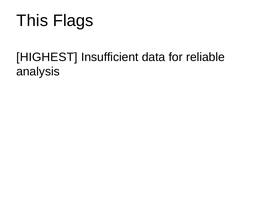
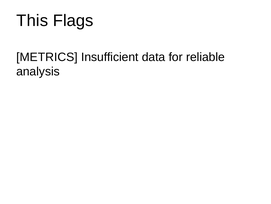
HIGHEST: HIGHEST -> METRICS
